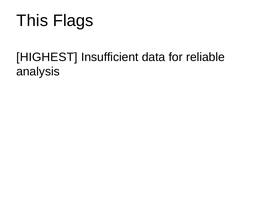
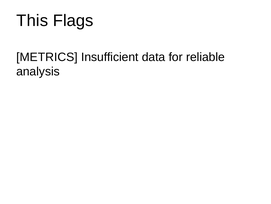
HIGHEST: HIGHEST -> METRICS
